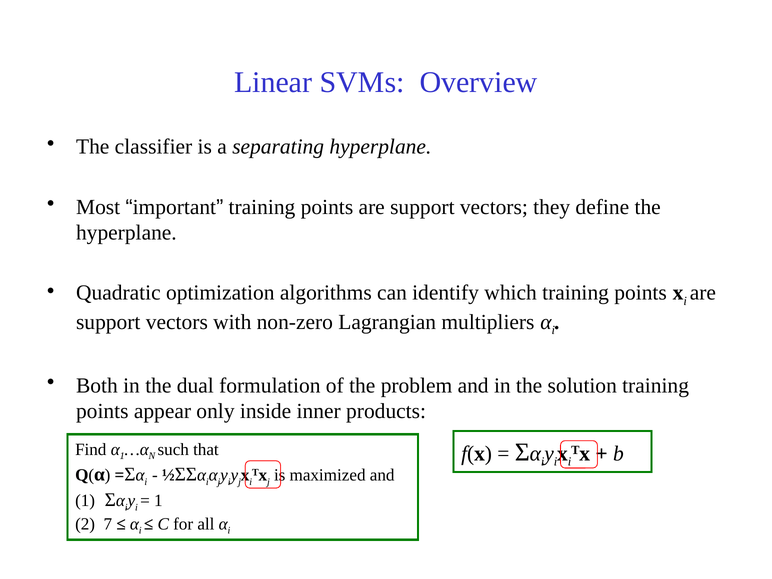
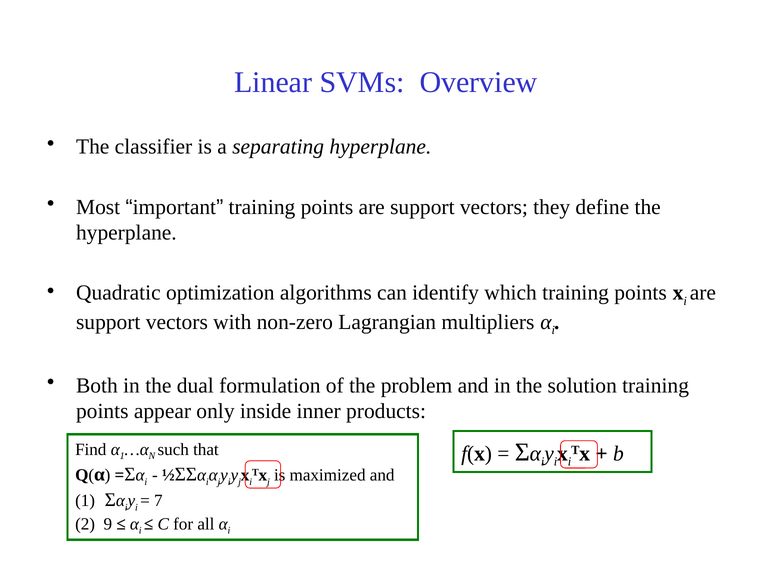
1 at (158, 501): 1 -> 7
7: 7 -> 9
